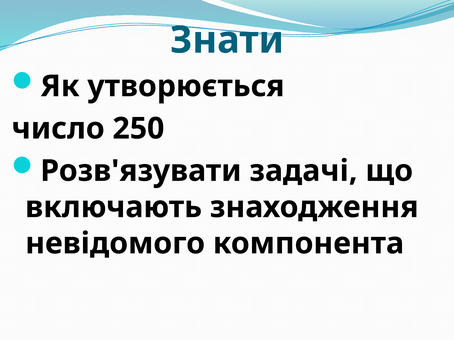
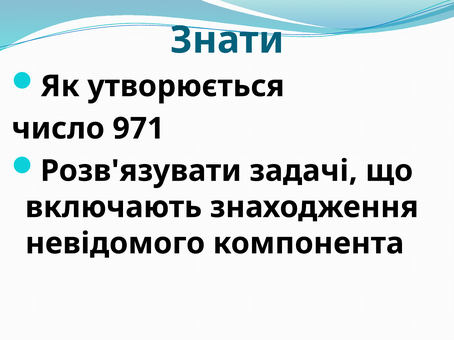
250: 250 -> 971
